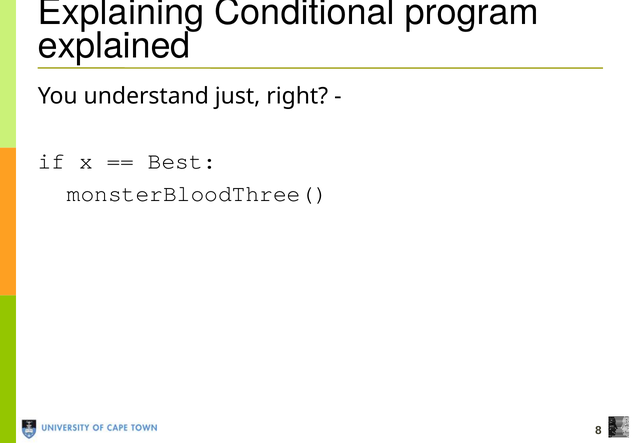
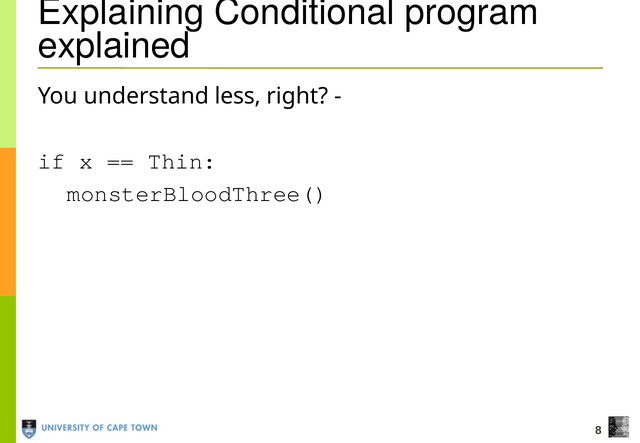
just: just -> less
Best: Best -> Thin
